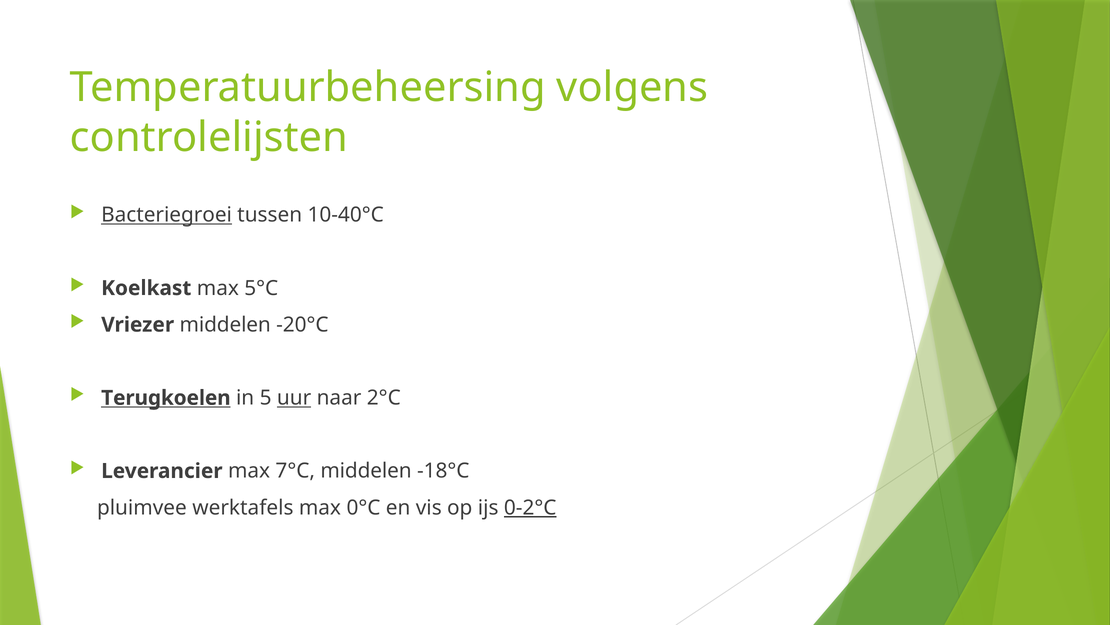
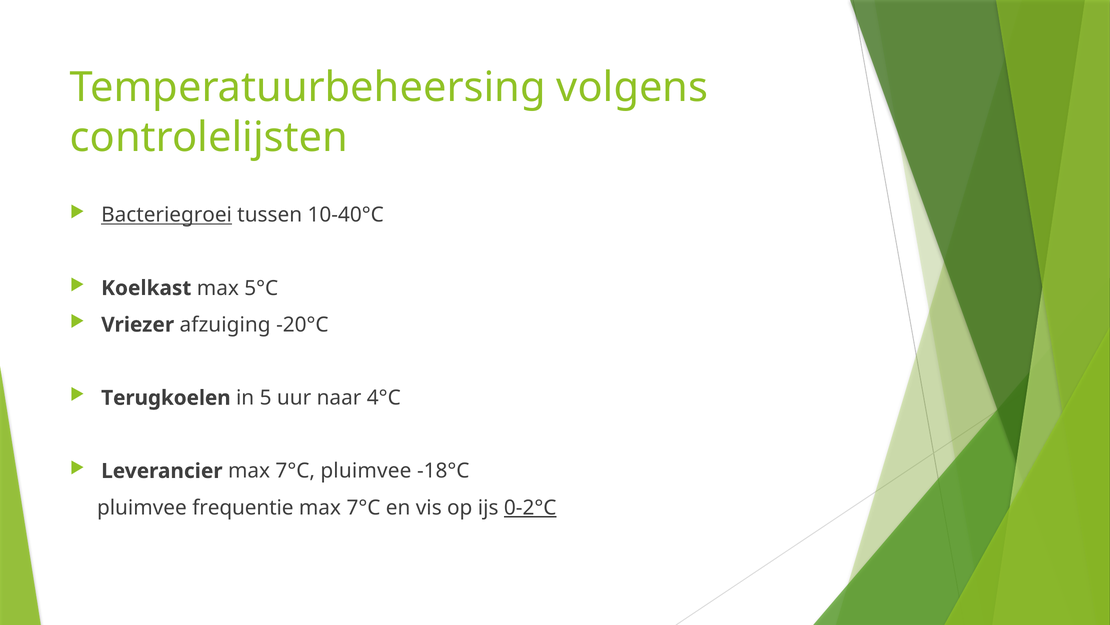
Vriezer middelen: middelen -> afzuiging
Terugkoelen underline: present -> none
uur underline: present -> none
2°C: 2°C -> 4°C
7°C middelen: middelen -> pluimvee
werktafels: werktafels -> frequentie
0°C at (363, 507): 0°C -> 7°C
